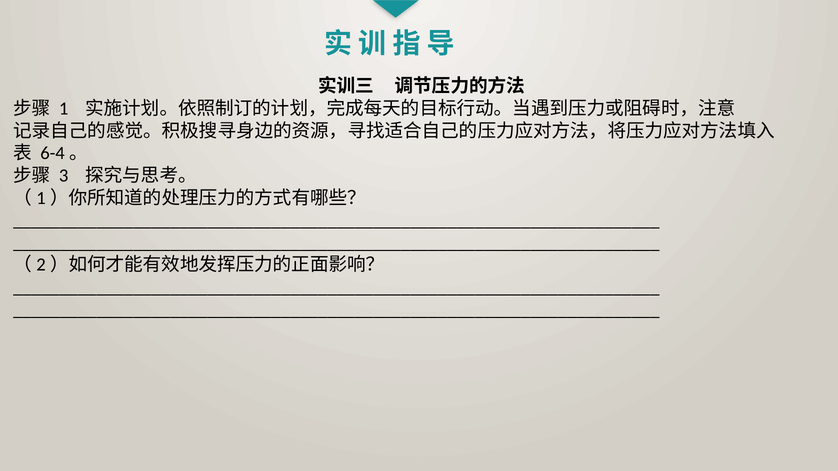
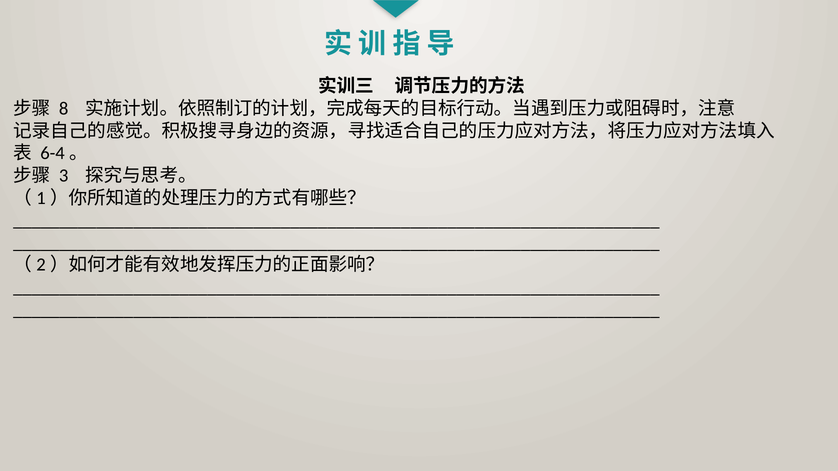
1: 1 -> 8
